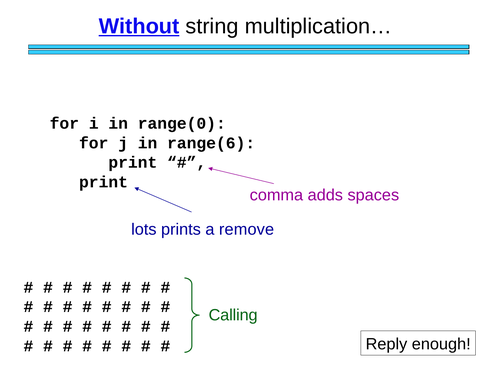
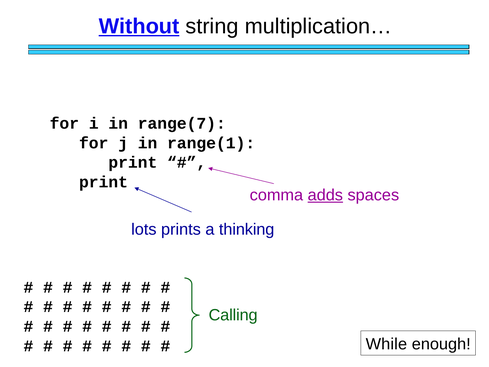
range(0: range(0 -> range(7
range(6: range(6 -> range(1
adds underline: none -> present
remove: remove -> thinking
Reply: Reply -> While
